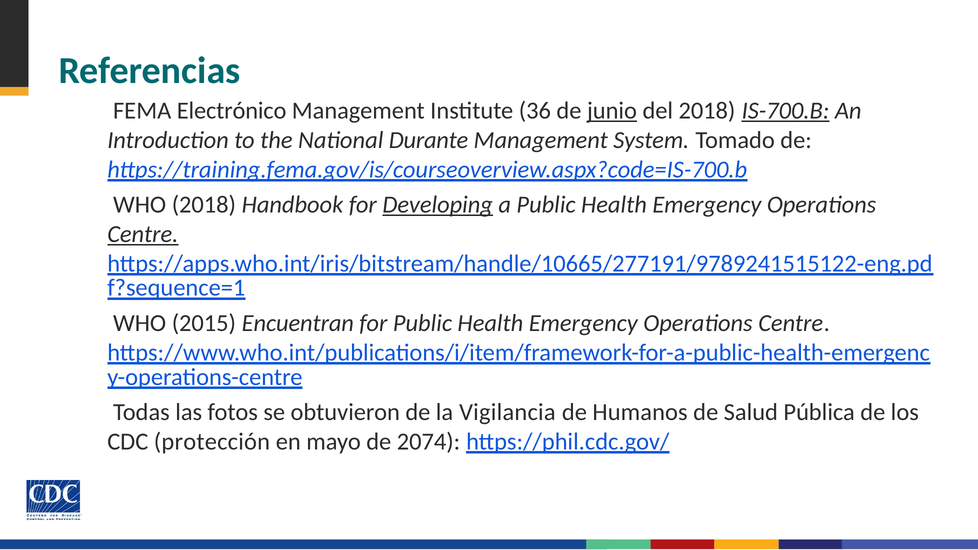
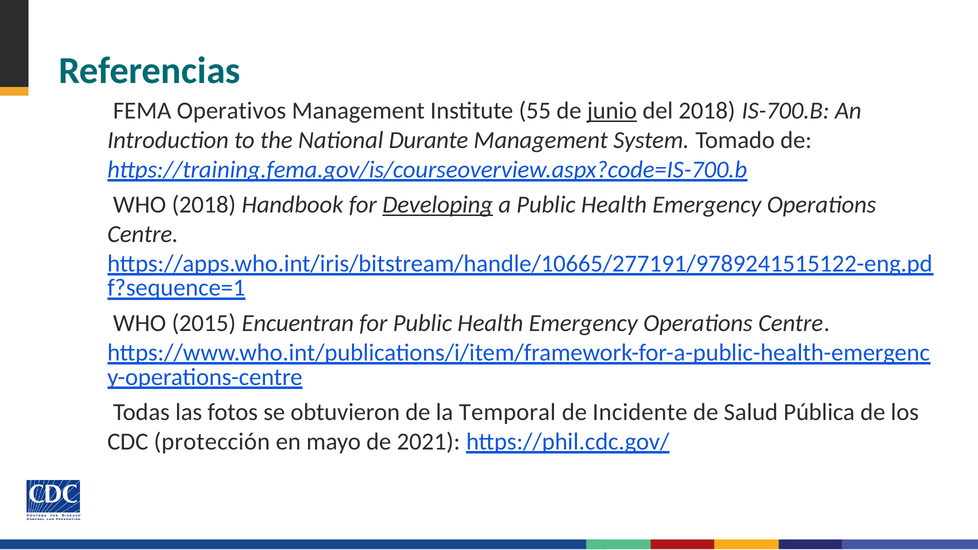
Electrónico: Electrónico -> Operativos
36: 36 -> 55
IS-700.B underline: present -> none
Centre at (143, 234) underline: present -> none
Vigilancia: Vigilancia -> Temporal
Humanos: Humanos -> Incidente
2074: 2074 -> 2021
